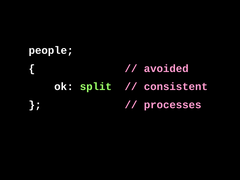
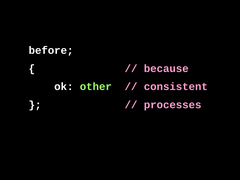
people: people -> before
avoided: avoided -> because
split: split -> other
